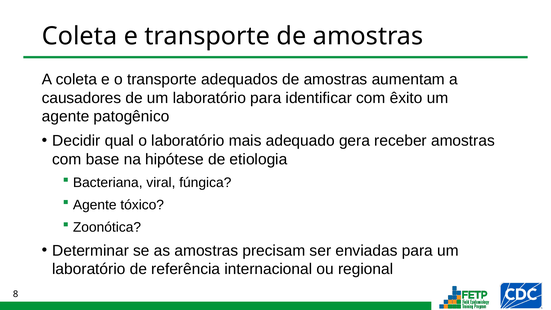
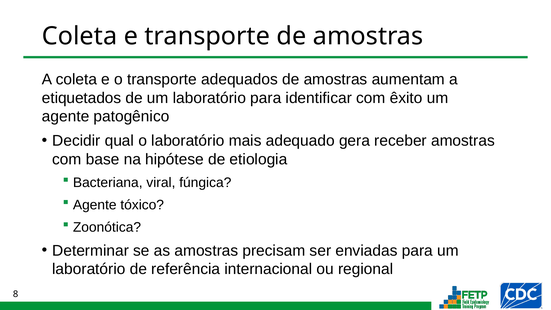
causadores: causadores -> etiquetados
